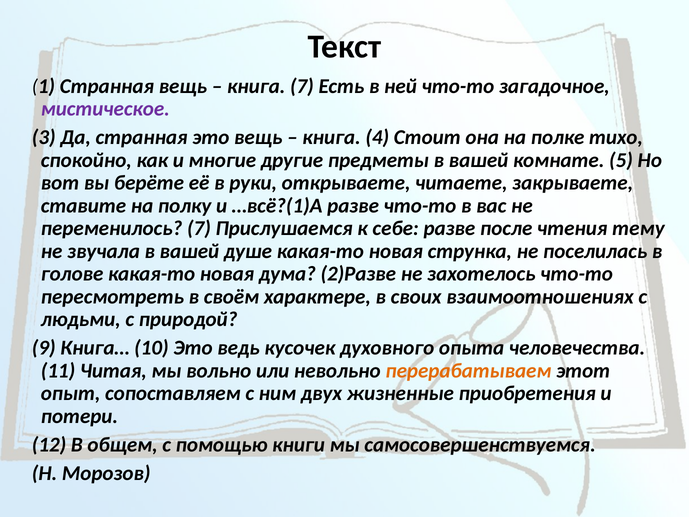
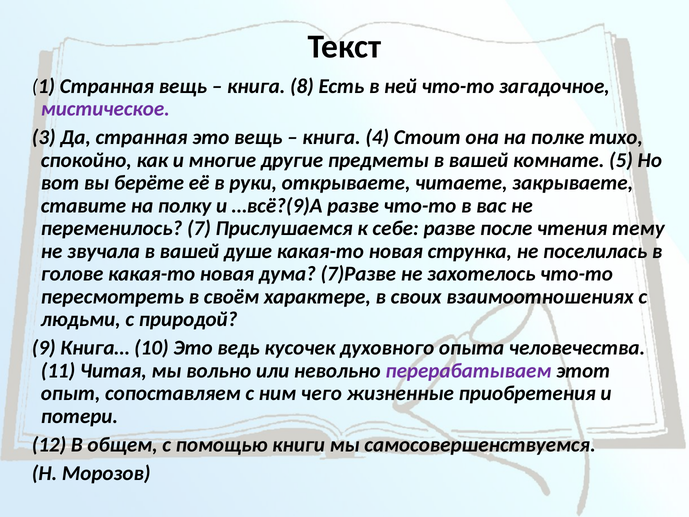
книга 7: 7 -> 8
…всё?(1)А: …всё?(1)А -> …всё?(9)А
2)Разве: 2)Разве -> 7)Разве
перерабатываем colour: orange -> purple
двух: двух -> чего
